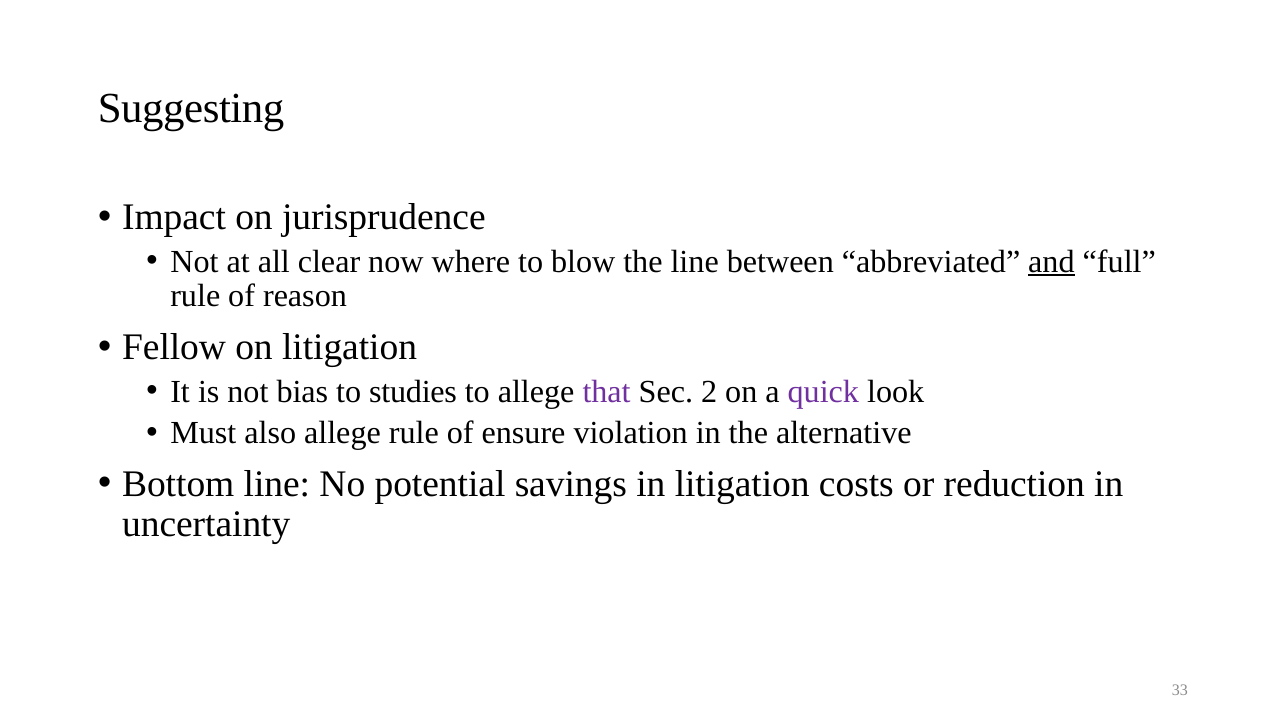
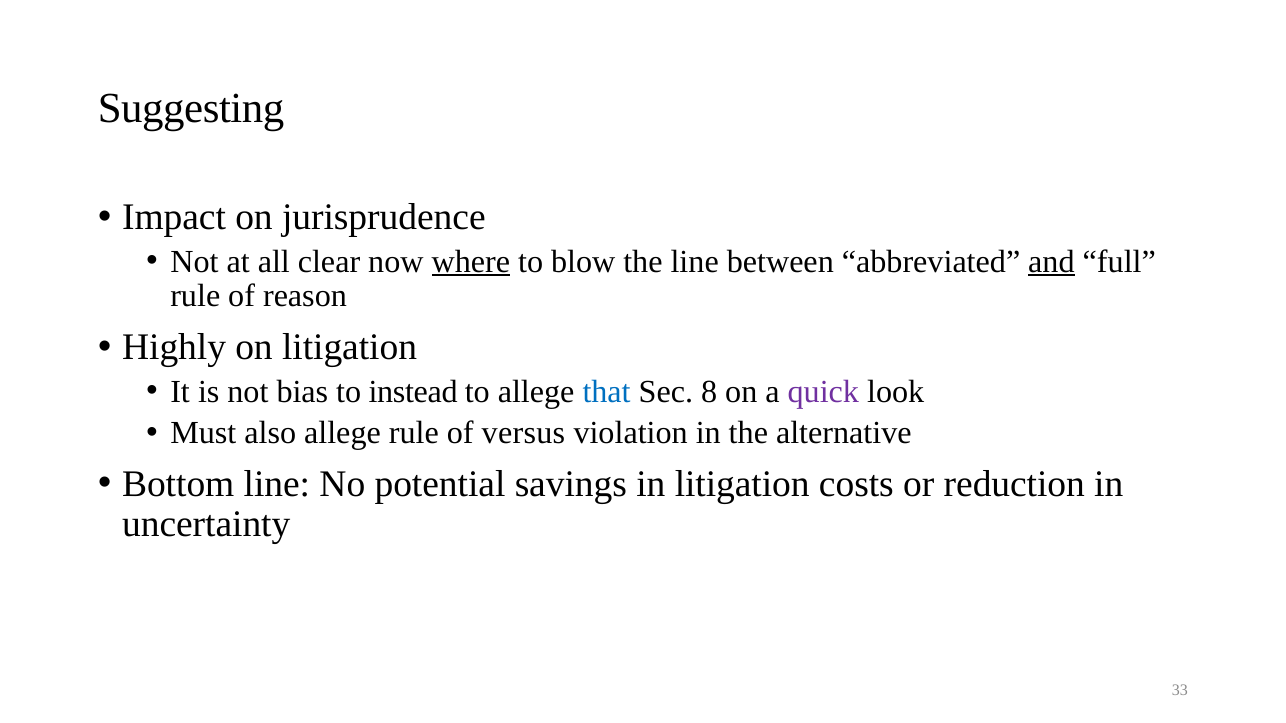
where underline: none -> present
Fellow: Fellow -> Highly
studies: studies -> instead
that colour: purple -> blue
2: 2 -> 8
ensure: ensure -> versus
